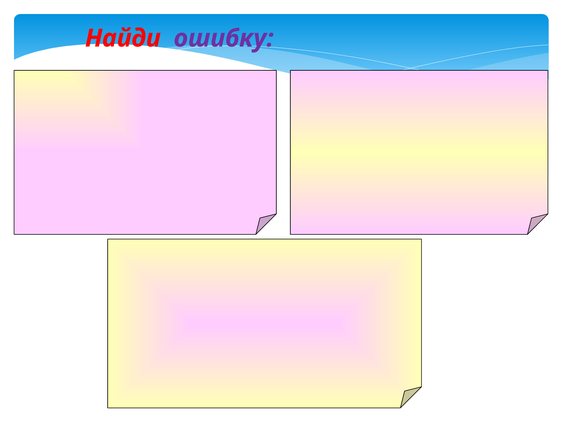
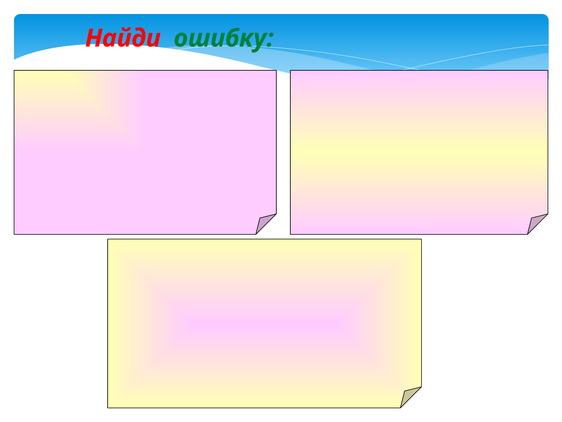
ошибку colour: purple -> green
